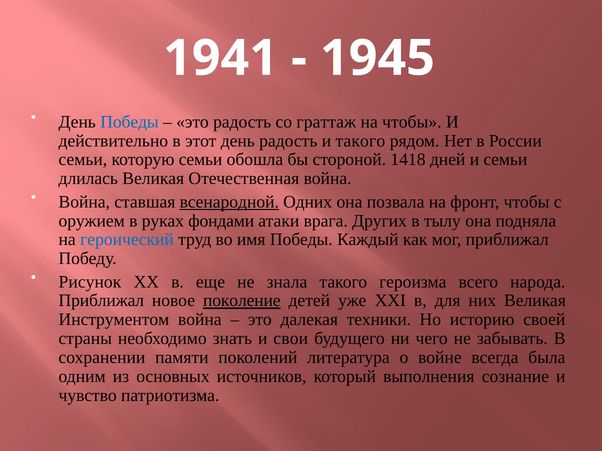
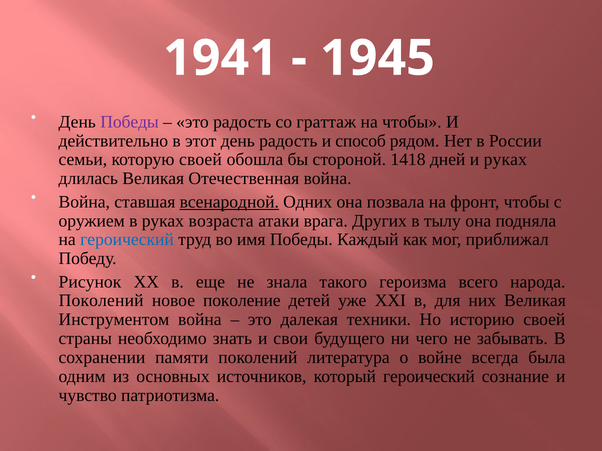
Победы at (130, 122) colour: blue -> purple
и такого: такого -> способ
которую семьи: семьи -> своей
и семьи: семьи -> руках
фондами: фондами -> возраста
Приближал at (101, 301): Приближал -> Поколений
поколение underline: present -> none
который выполнения: выполнения -> героический
